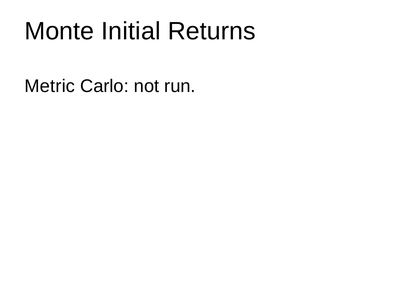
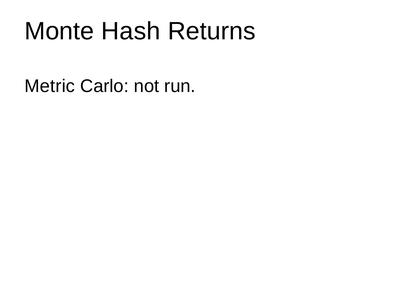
Initial: Initial -> Hash
